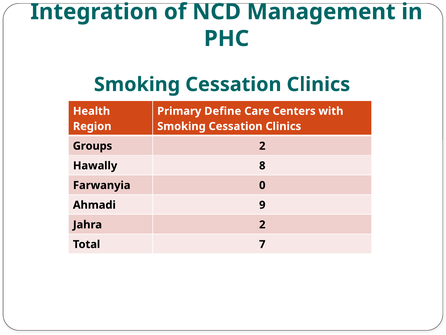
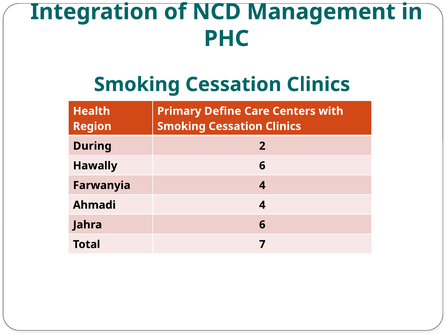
Groups: Groups -> During
Hawally 8: 8 -> 6
Farwanyia 0: 0 -> 4
Ahmadi 9: 9 -> 4
Jahra 2: 2 -> 6
